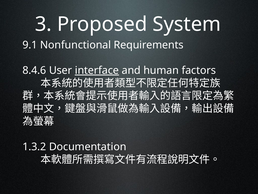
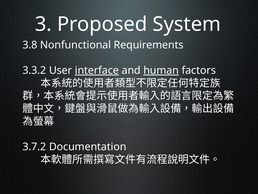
9.1: 9.1 -> 3.8
8.4.6: 8.4.6 -> 3.3.2
human underline: none -> present
1.3.2: 1.3.2 -> 3.7.2
